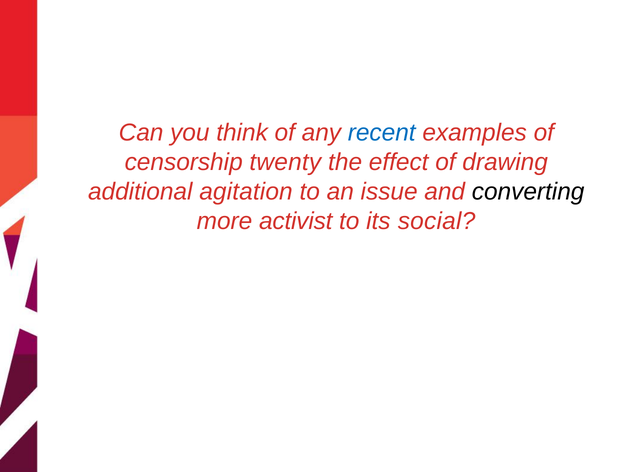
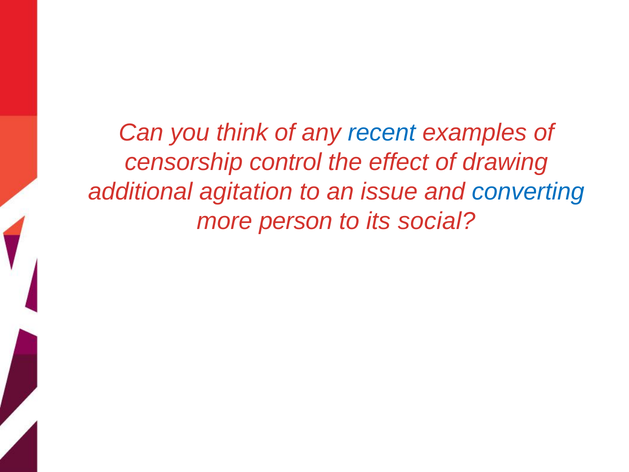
twenty: twenty -> control
converting colour: black -> blue
activist: activist -> person
